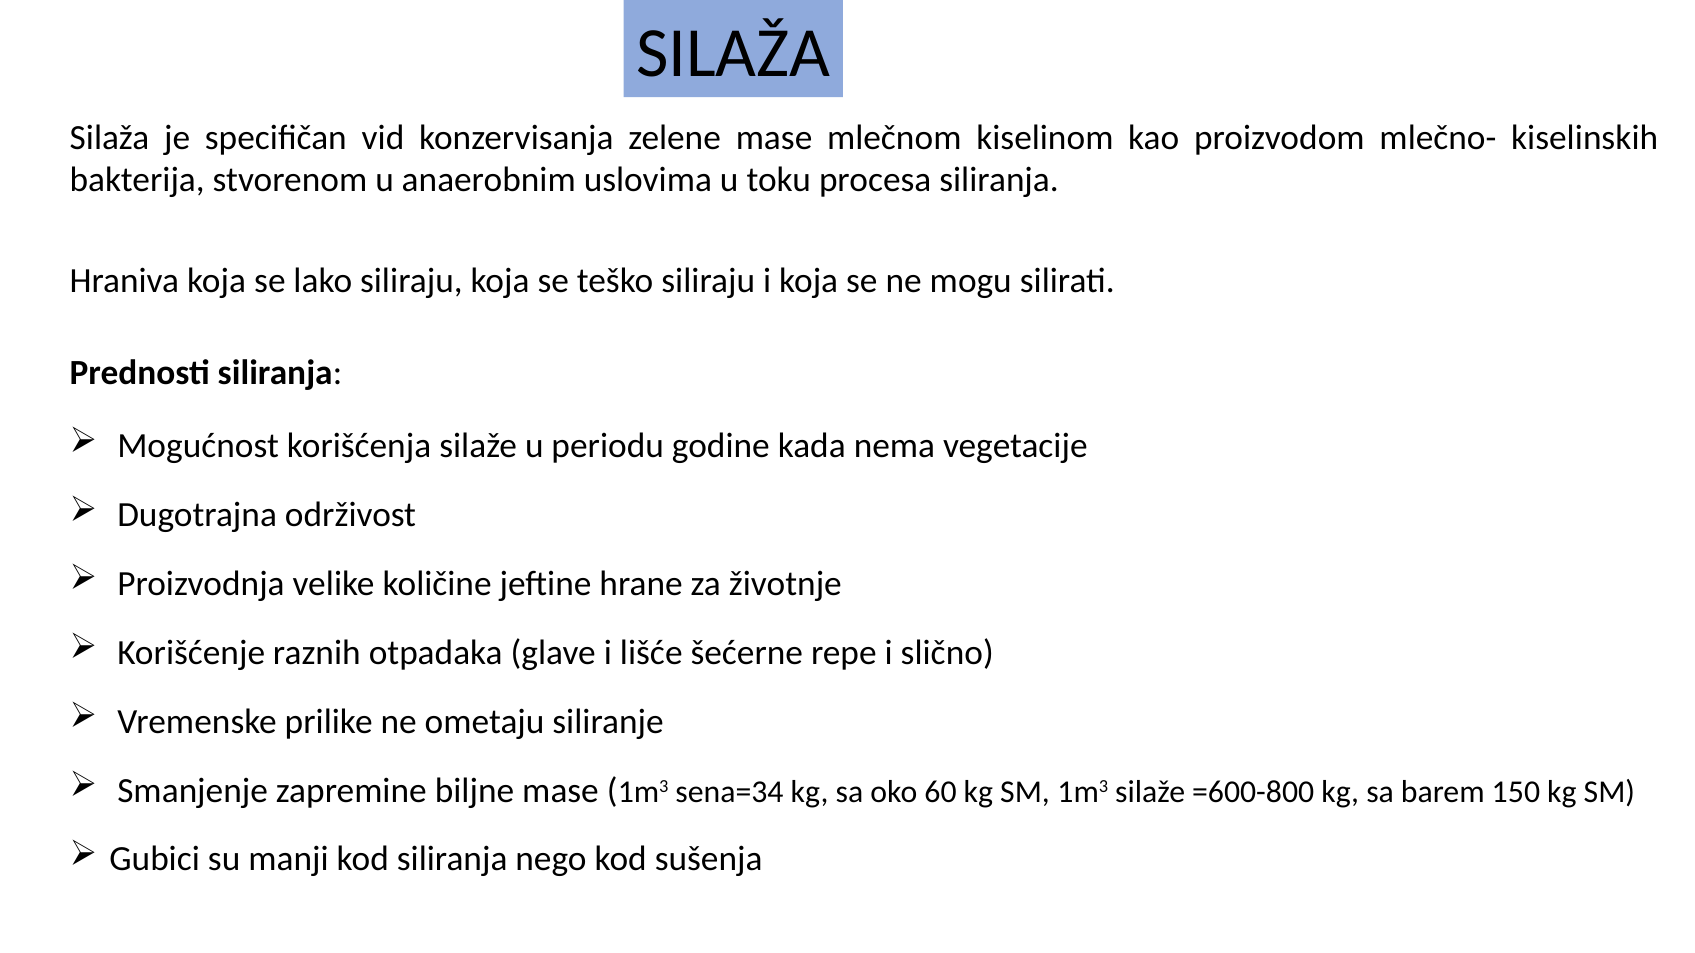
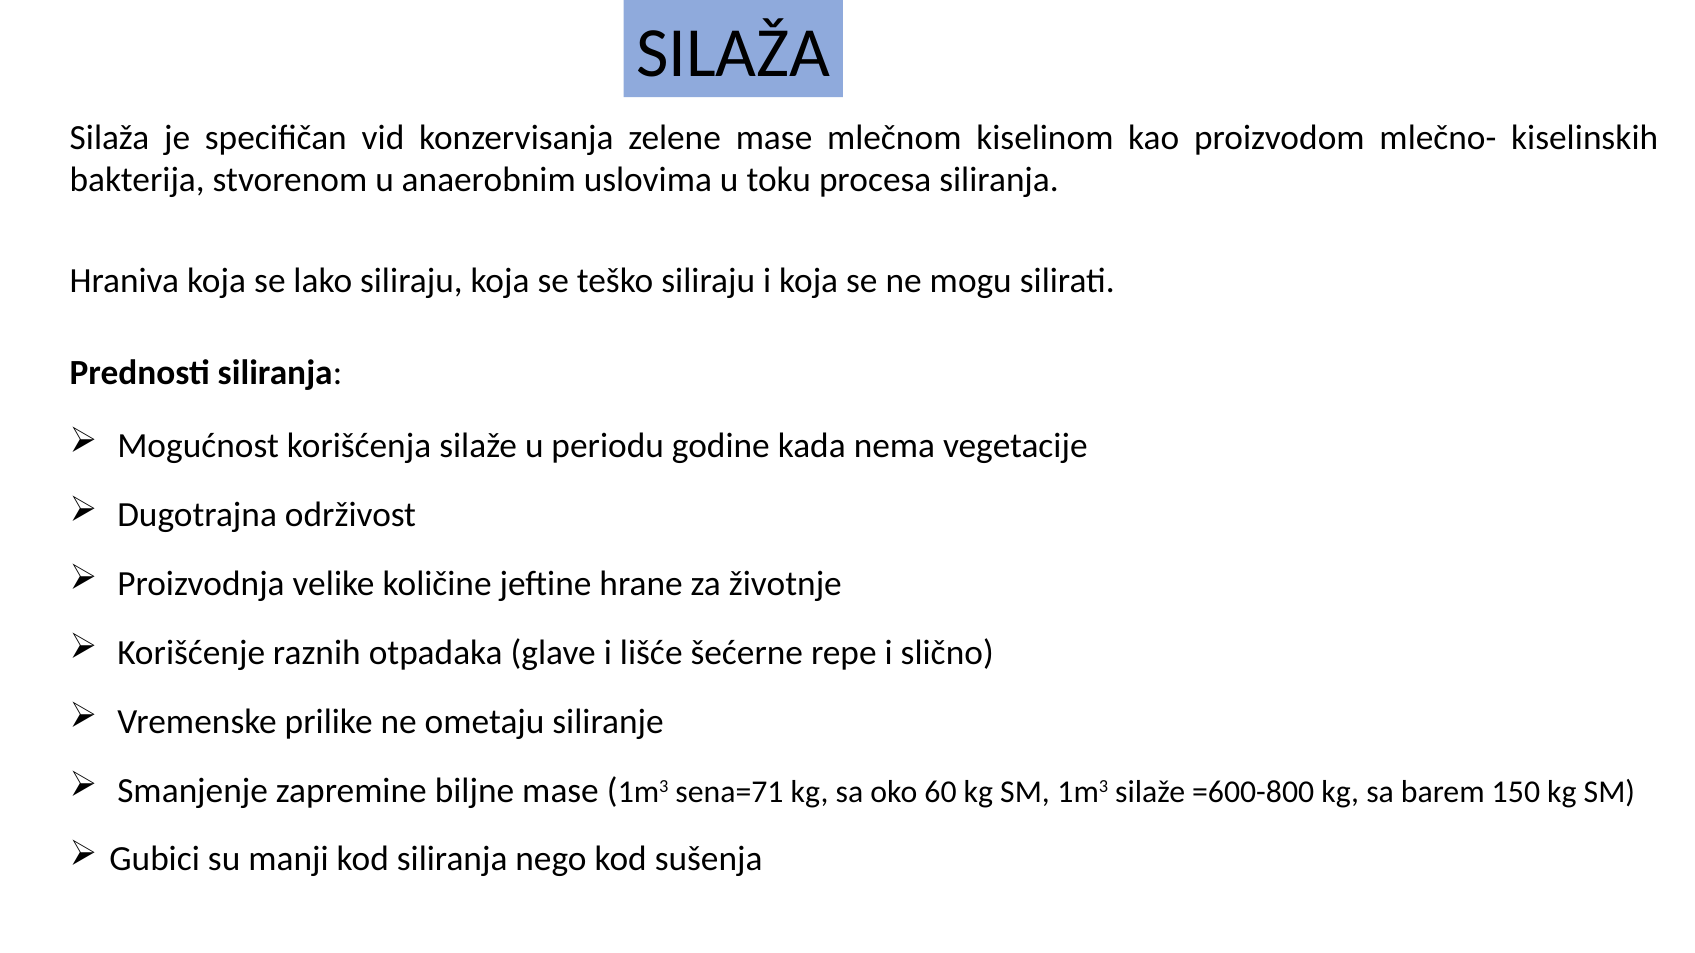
sena=34: sena=34 -> sena=71
